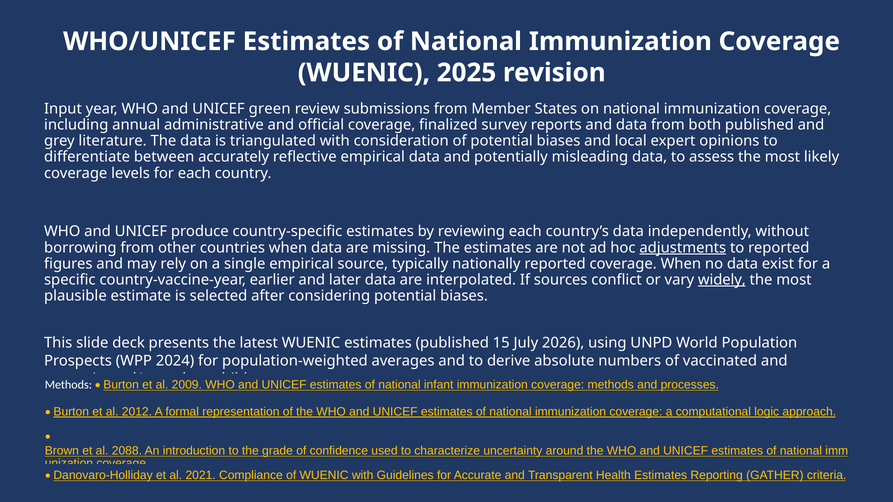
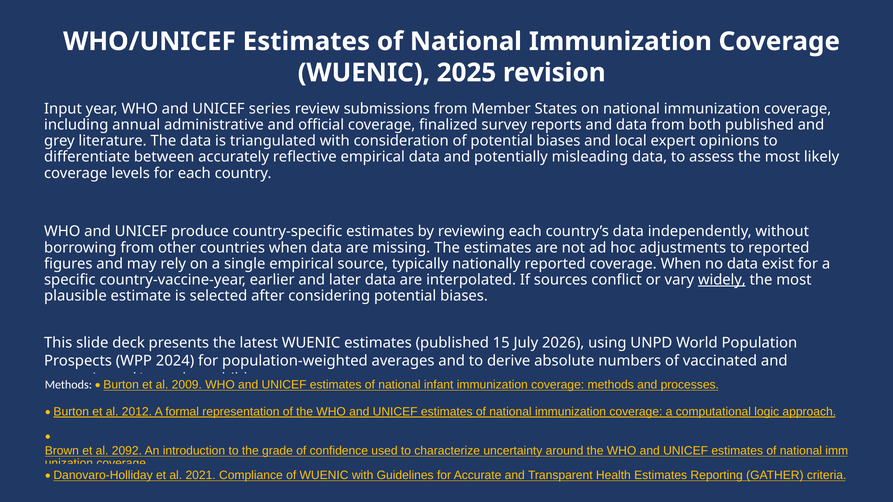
green: green -> series
adjustments underline: present -> none
2088: 2088 -> 2092
